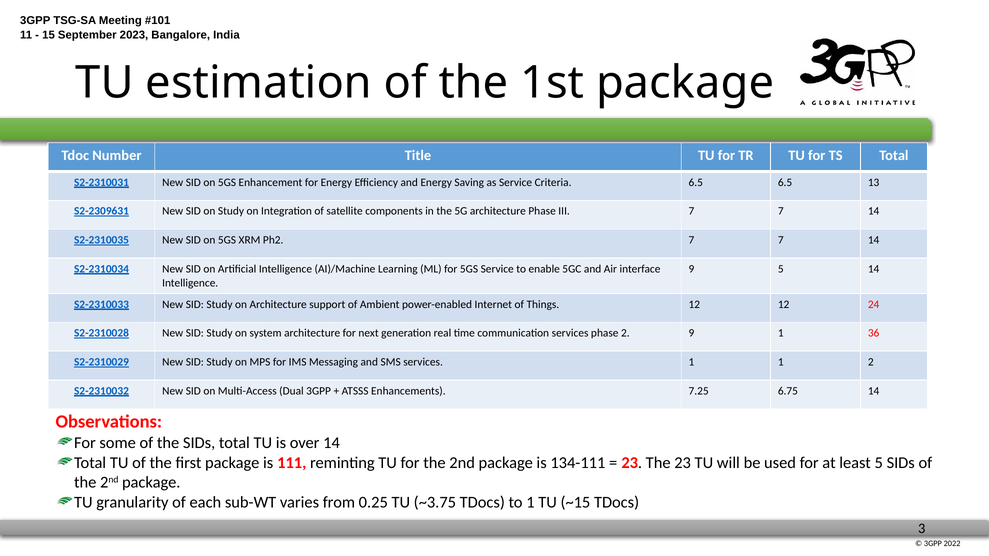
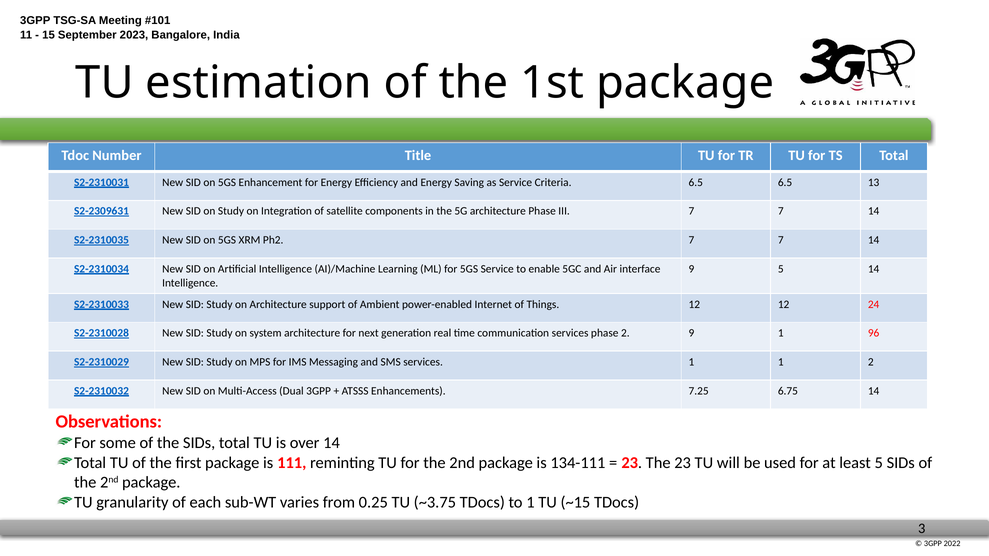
36: 36 -> 96
